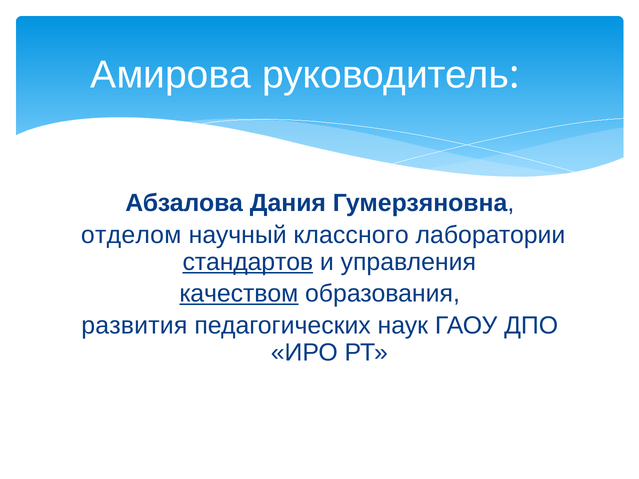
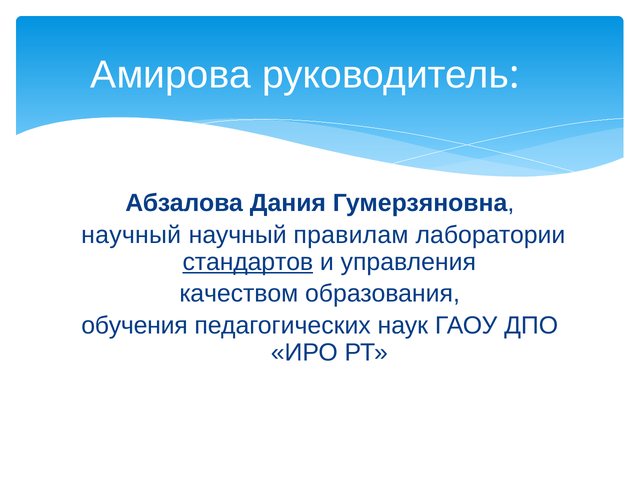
отделом at (131, 235): отделом -> научный
классного: классного -> правилам
качеством underline: present -> none
развития: развития -> обучения
